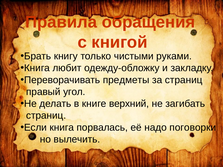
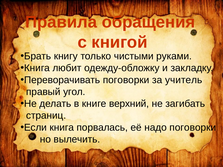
Переворачивать предметы: предметы -> поговорки
за страниц: страниц -> учитель
